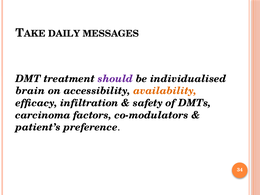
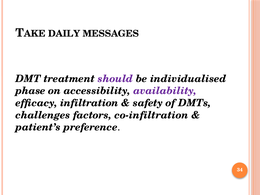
brain: brain -> phase
availability colour: orange -> purple
carcinoma: carcinoma -> challenges
co-modulators: co-modulators -> co-infiltration
